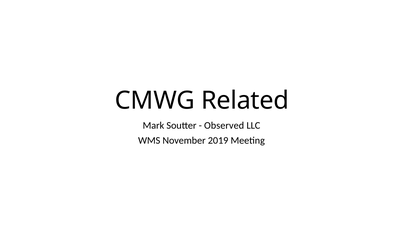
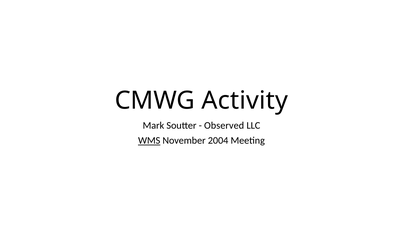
Related: Related -> Activity
WMS underline: none -> present
2019: 2019 -> 2004
